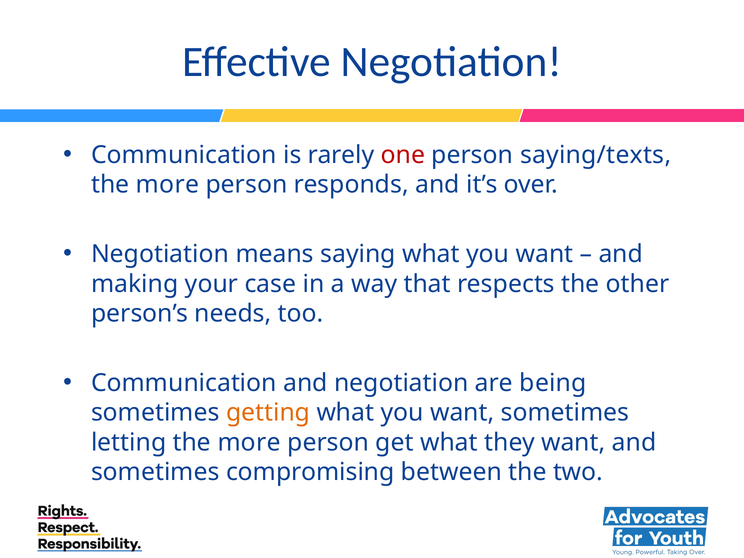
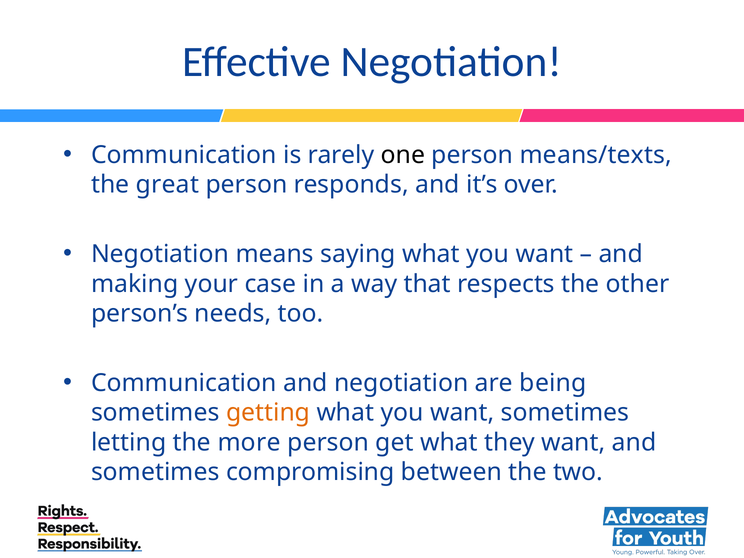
one colour: red -> black
saying/texts: saying/texts -> means/texts
more at (167, 185): more -> great
